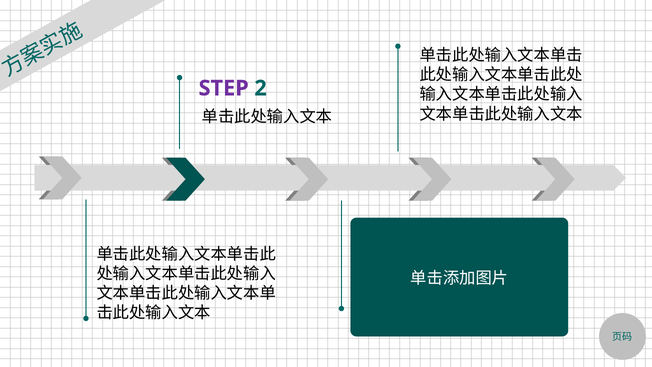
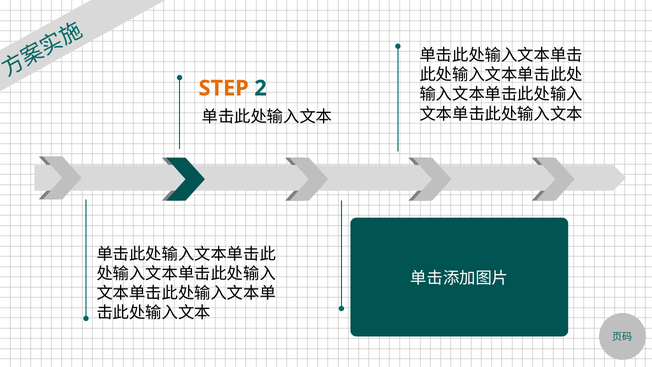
STEP colour: purple -> orange
